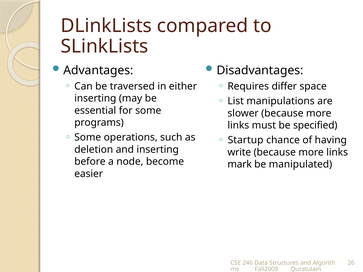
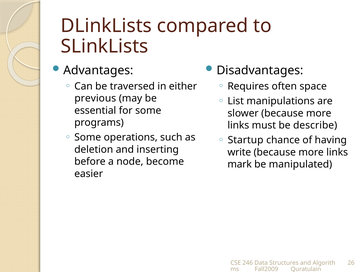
differ: differ -> often
inserting at (95, 98): inserting -> previous
specified: specified -> describe
